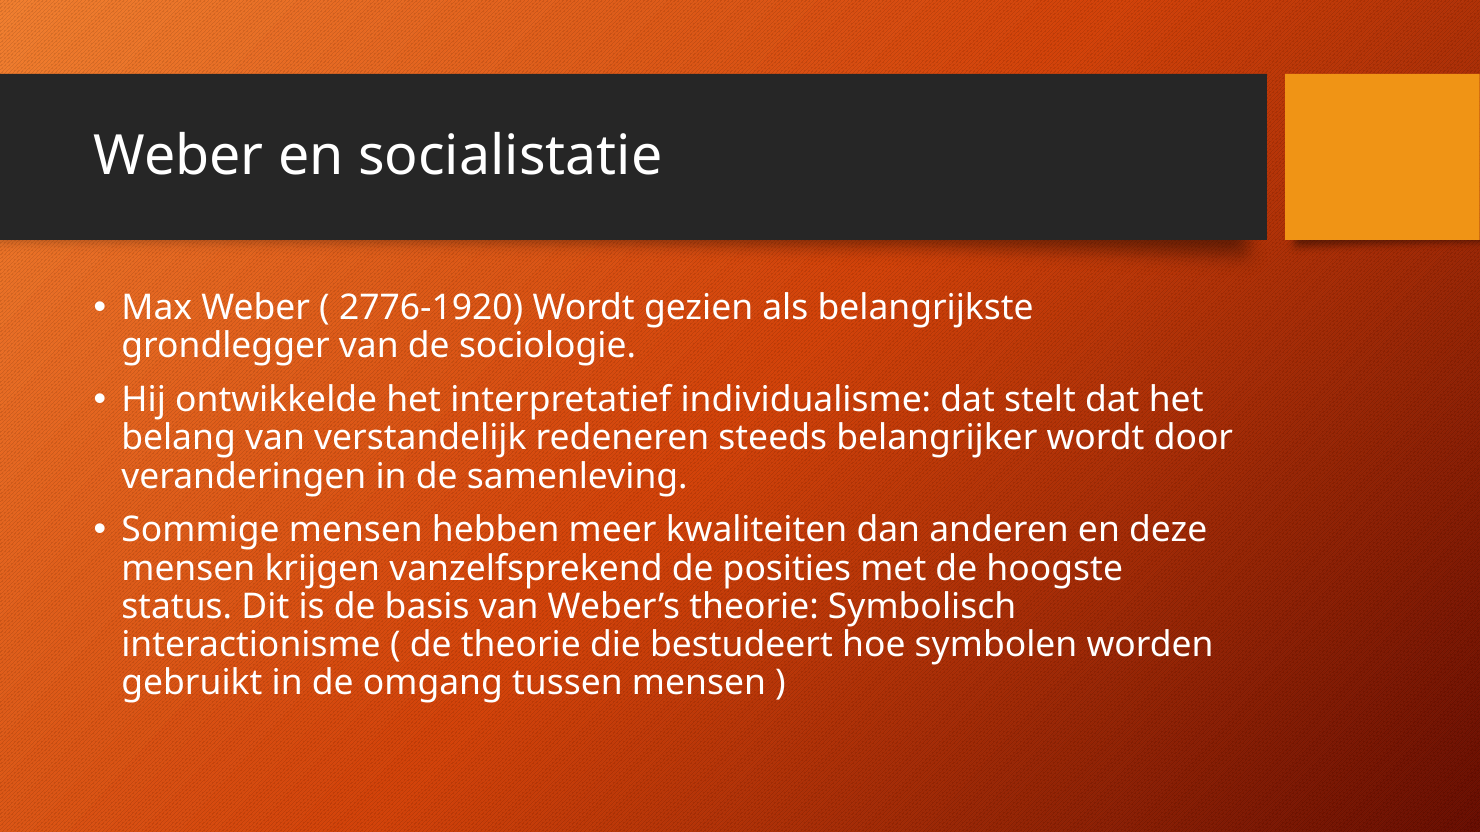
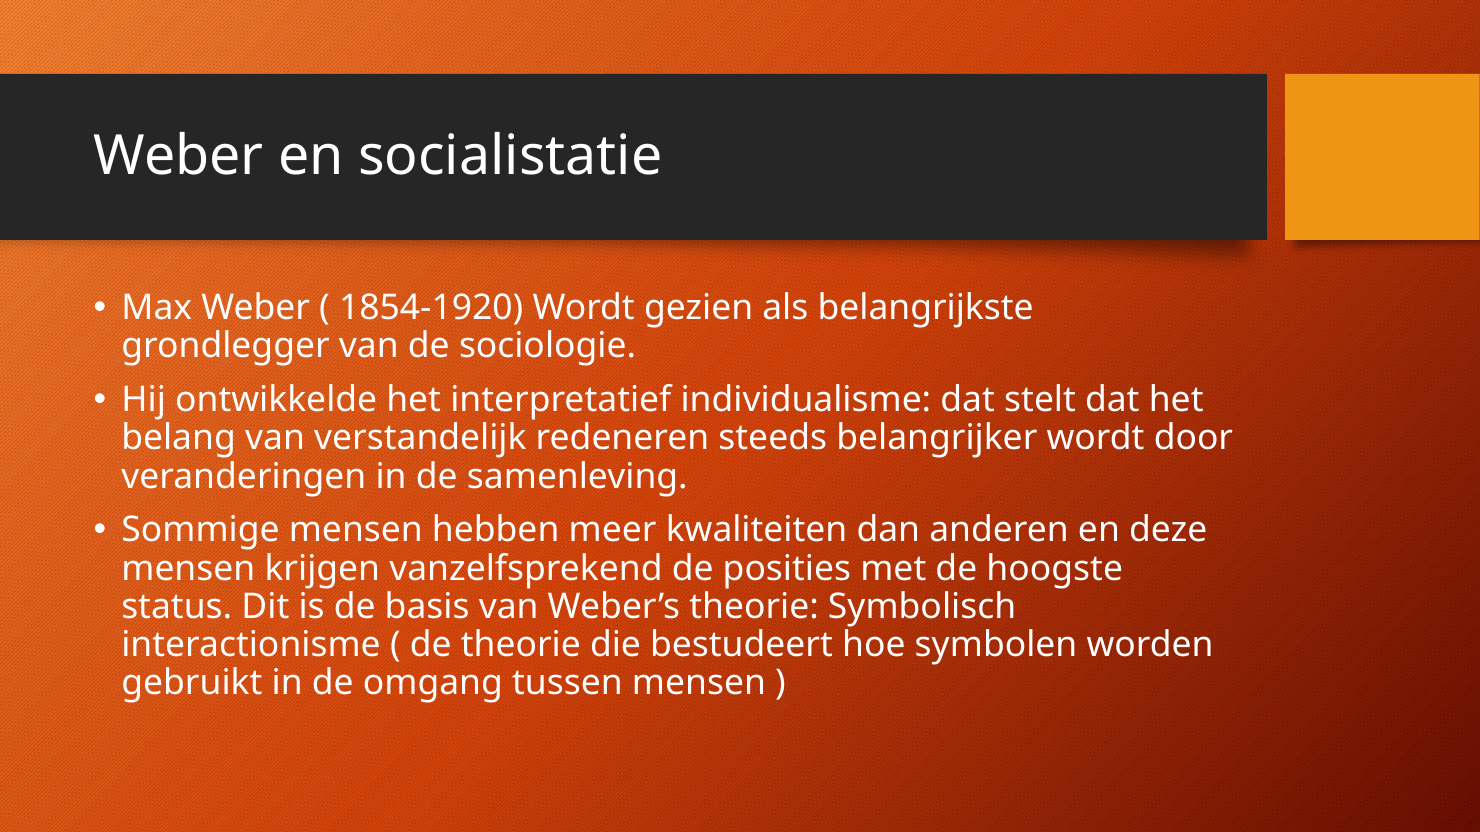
2776-1920: 2776-1920 -> 1854-1920
